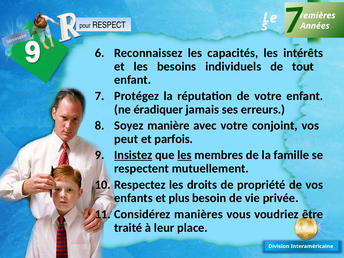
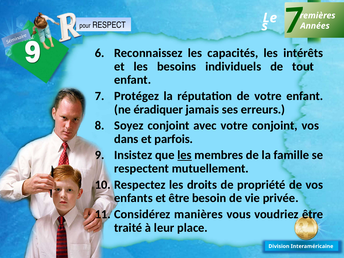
Soyez manière: manière -> conjoint
peut: peut -> dans
Insistez underline: present -> none
et plus: plus -> être
